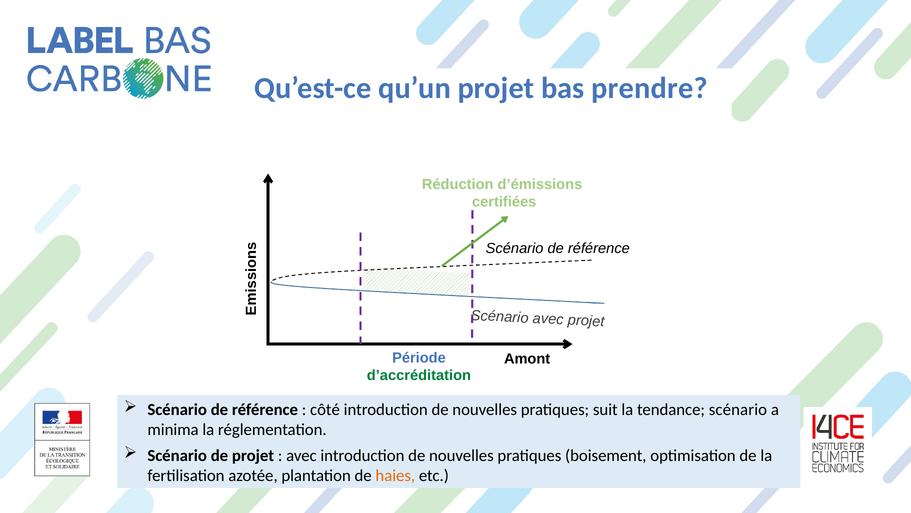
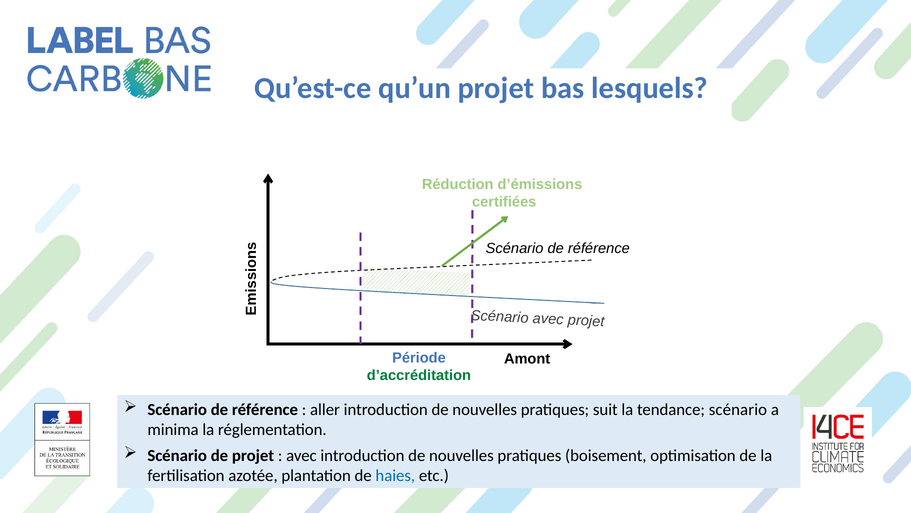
prendre: prendre -> lesquels
côté: côté -> aller
haies colour: orange -> blue
